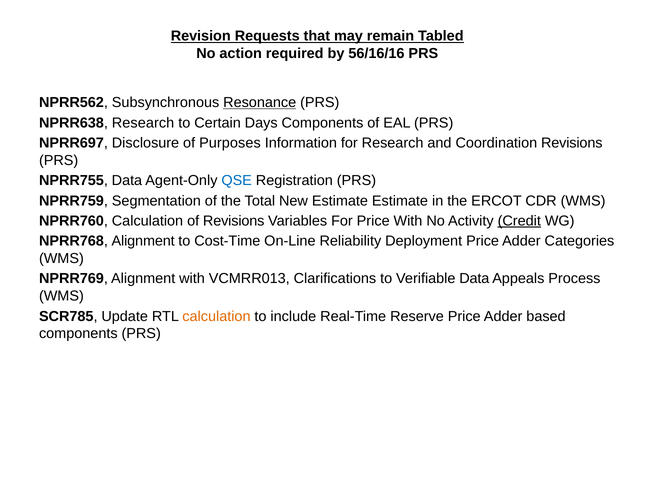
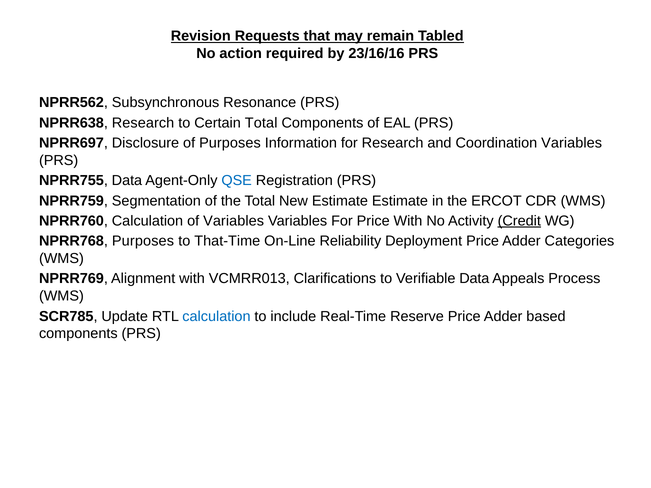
56/16/16: 56/16/16 -> 23/16/16
Resonance underline: present -> none
Certain Days: Days -> Total
Coordination Revisions: Revisions -> Variables
of Revisions: Revisions -> Variables
NPRR768 Alignment: Alignment -> Purposes
Cost-Time: Cost-Time -> That-Time
calculation at (216, 316) colour: orange -> blue
